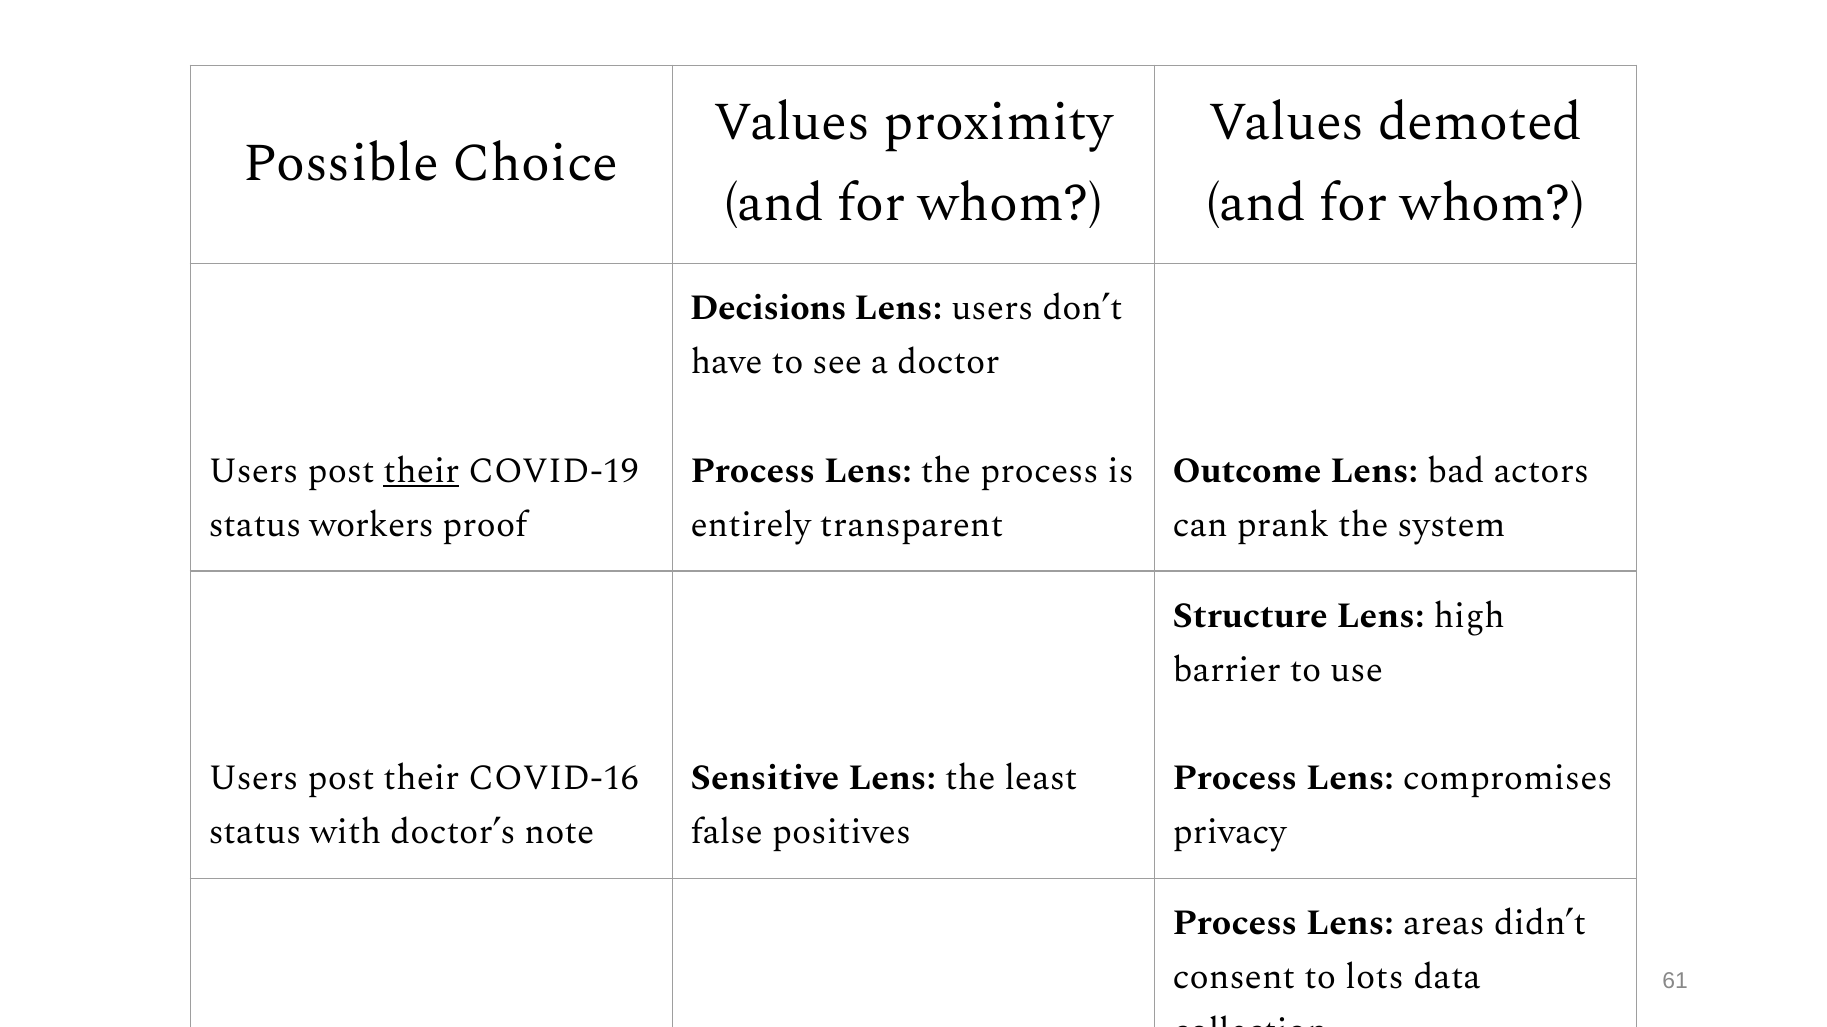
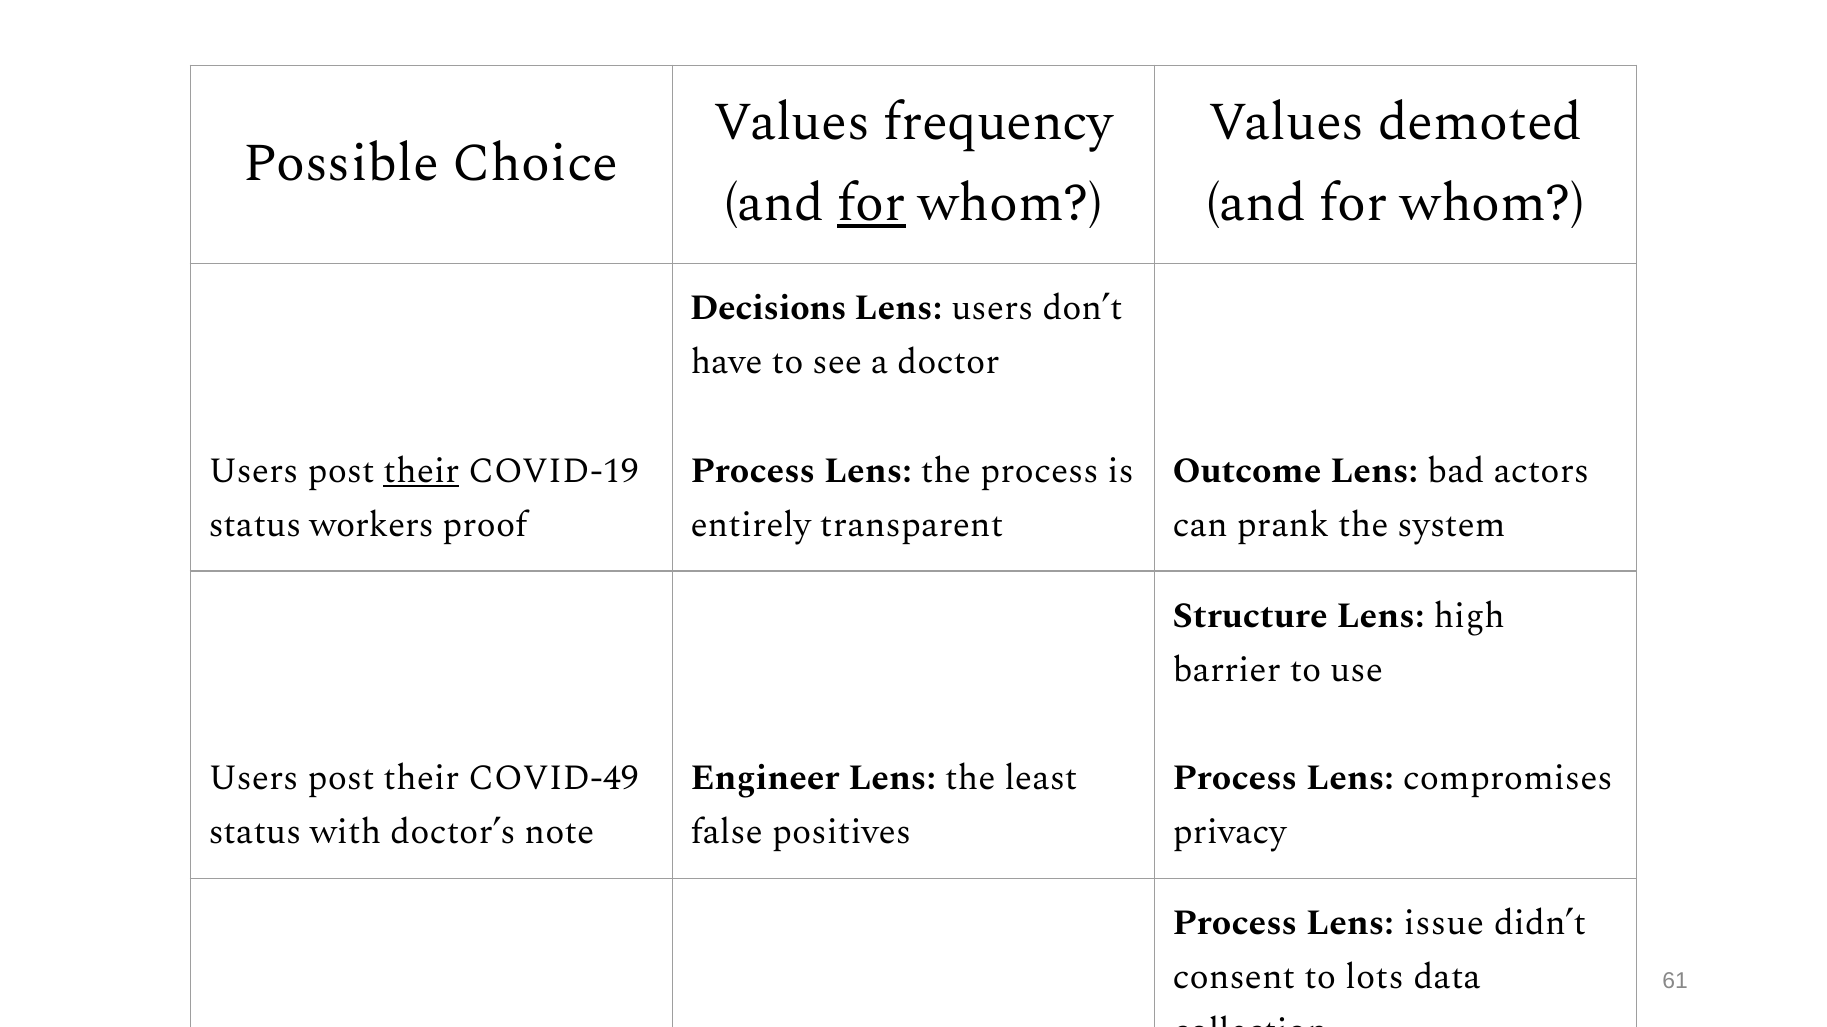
proximity: proximity -> frequency
for at (871, 203) underline: none -> present
COVID-16: COVID-16 -> COVID-49
Sensitive: Sensitive -> Engineer
areas: areas -> issue
